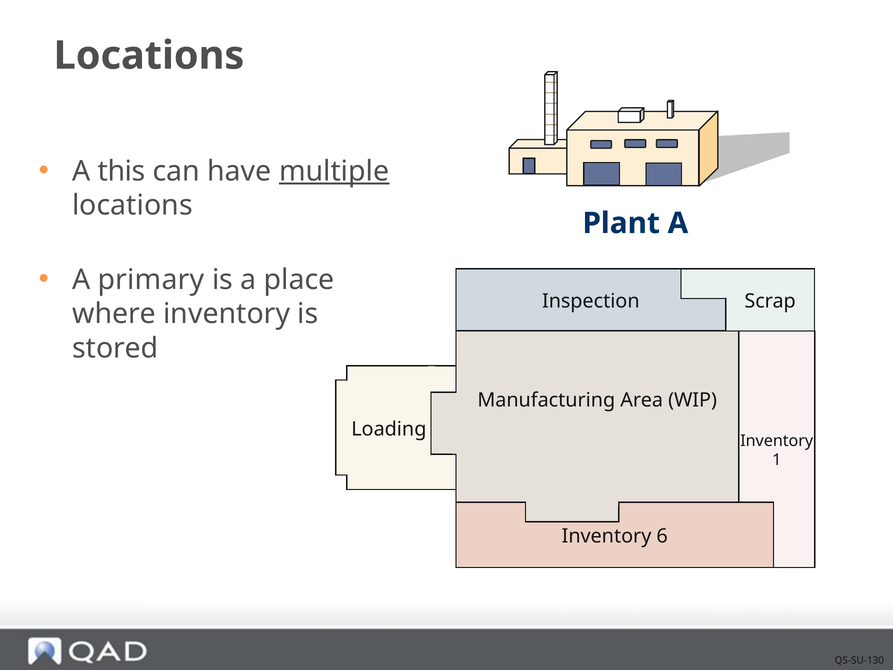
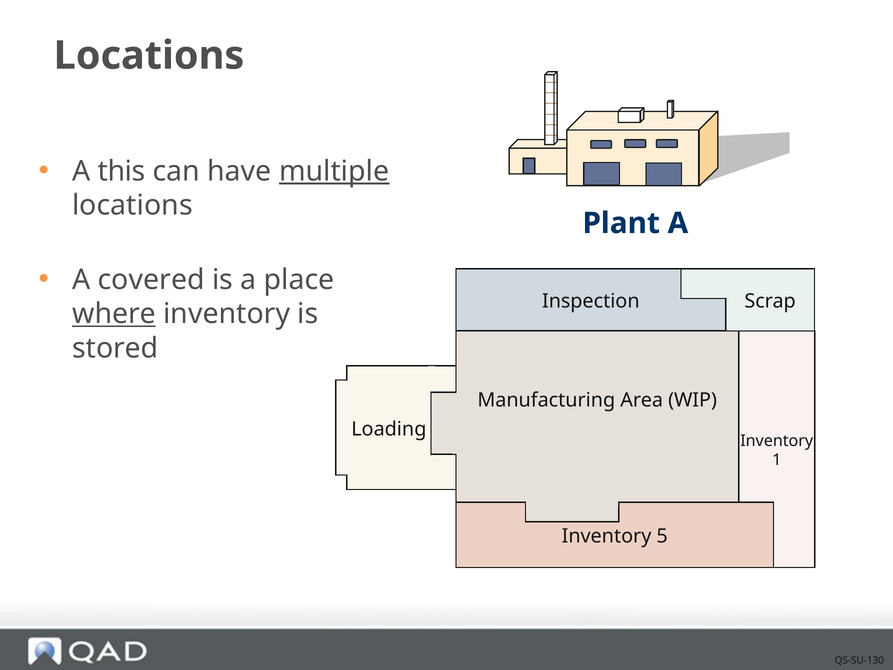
primary: primary -> covered
where underline: none -> present
6: 6 -> 5
